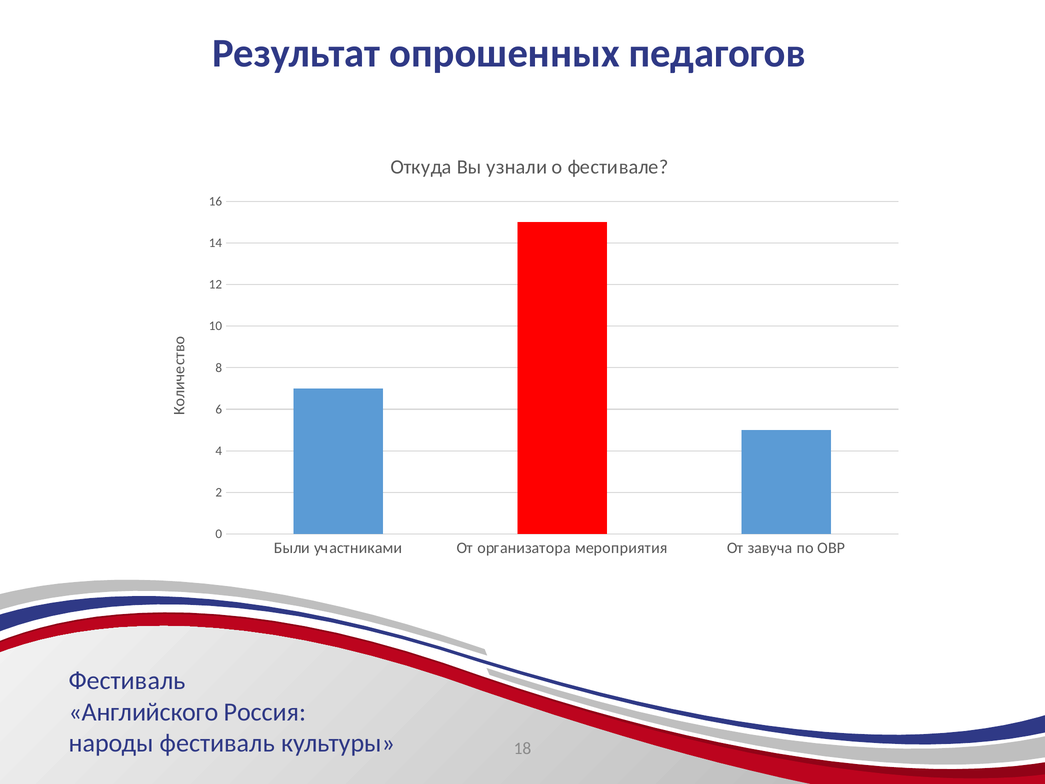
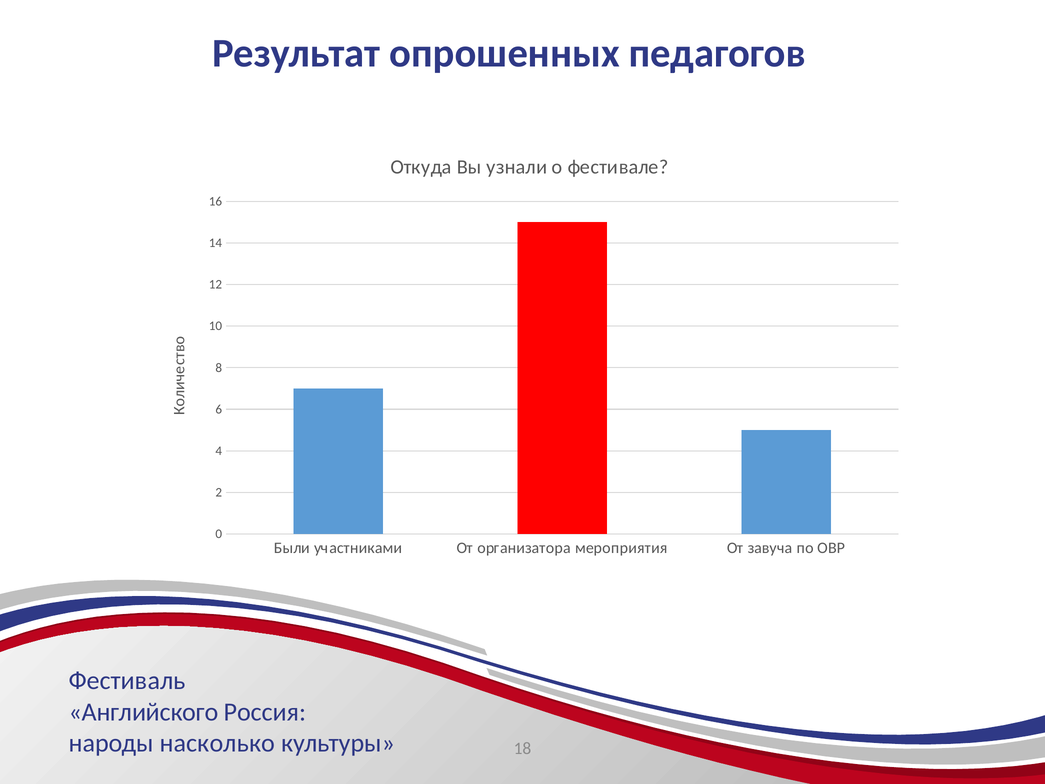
народы фестиваль: фестиваль -> насколько
